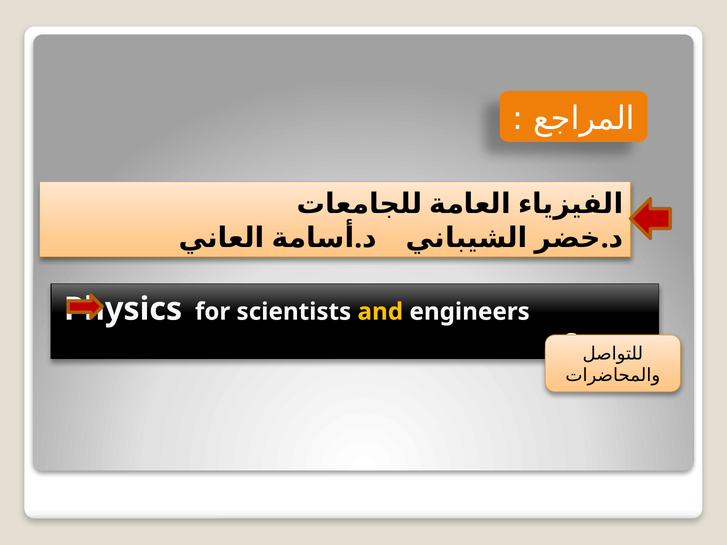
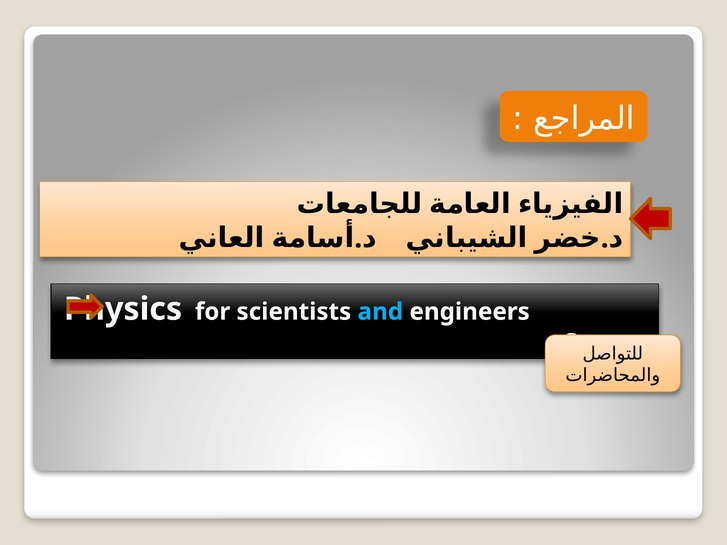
and colour: yellow -> light blue
